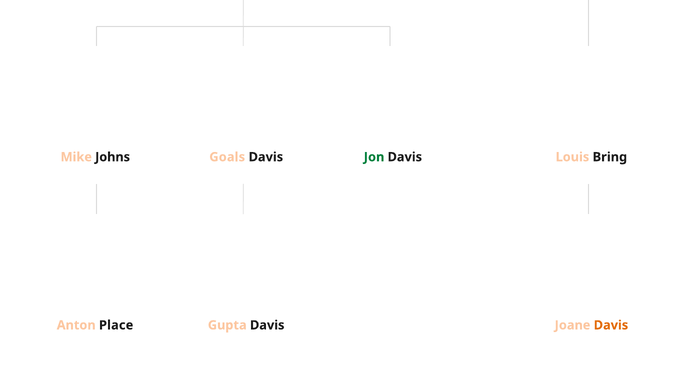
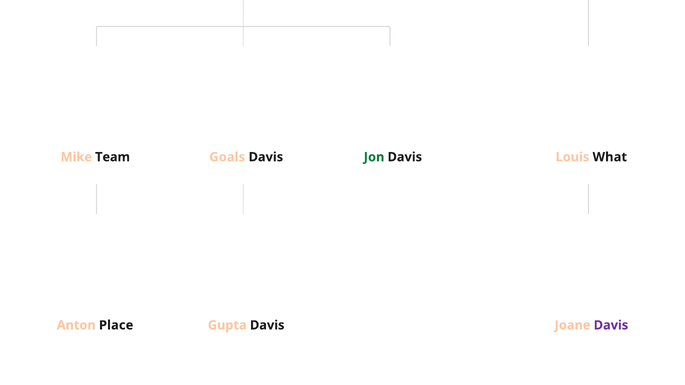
Johns: Johns -> Team
Bring: Bring -> What
Davis at (611, 325) colour: orange -> purple
